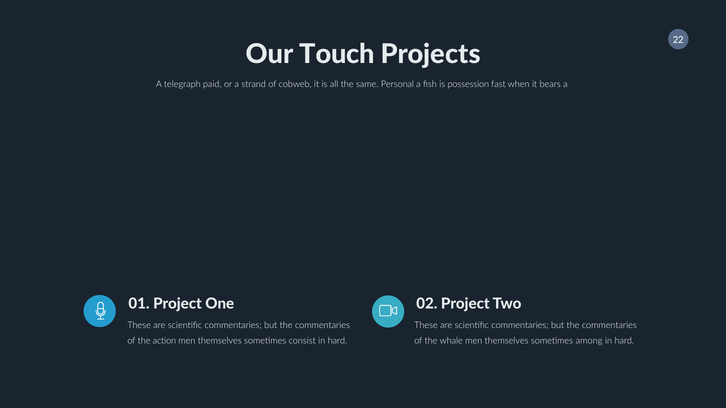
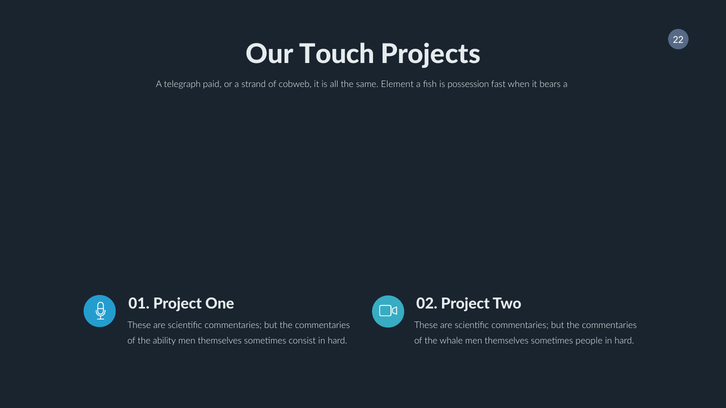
Personal: Personal -> Element
action: action -> ability
among: among -> people
